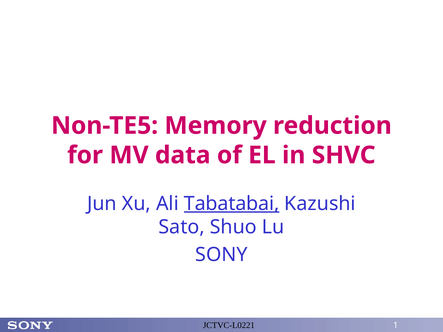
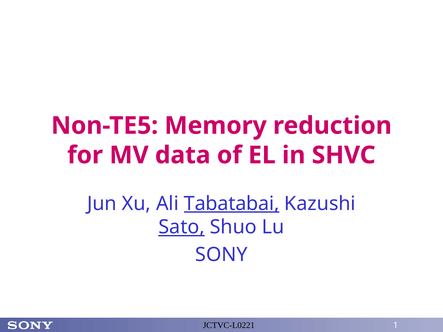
Sato underline: none -> present
